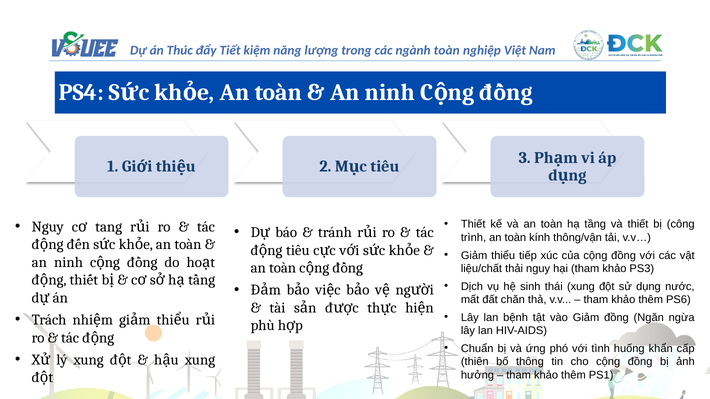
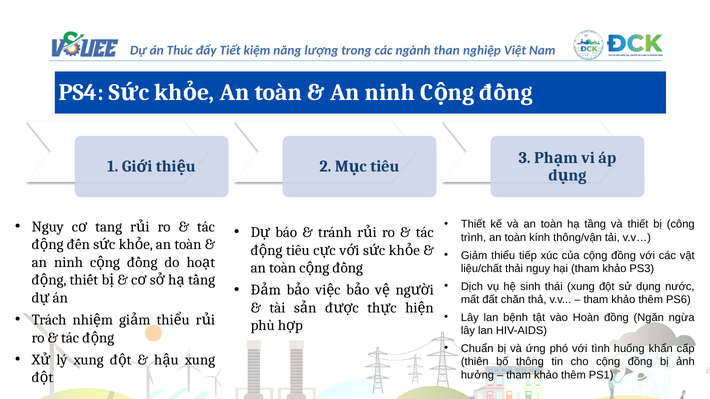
toàn at (447, 50): toàn -> than
vào Giảm: Giảm -> Hoàn
